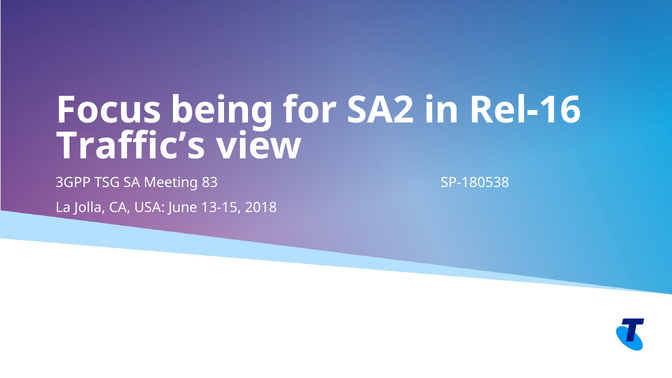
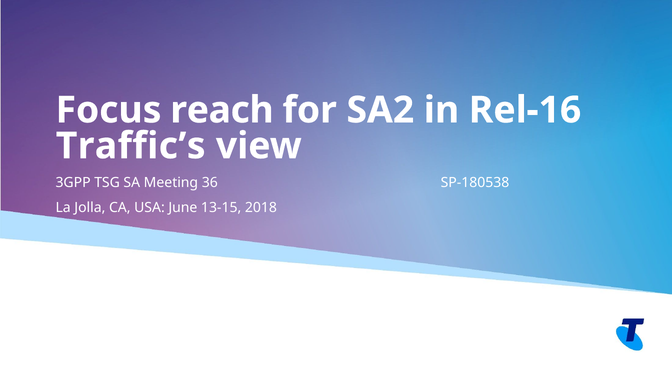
being: being -> reach
83: 83 -> 36
